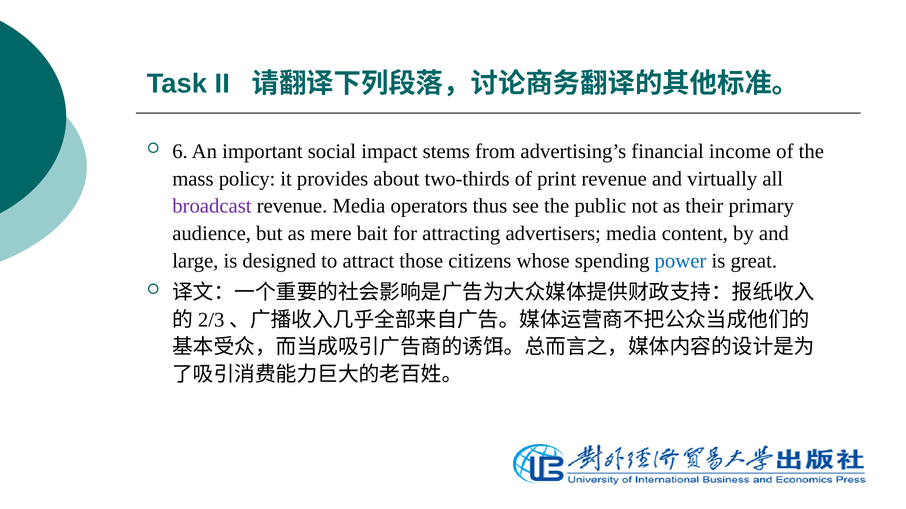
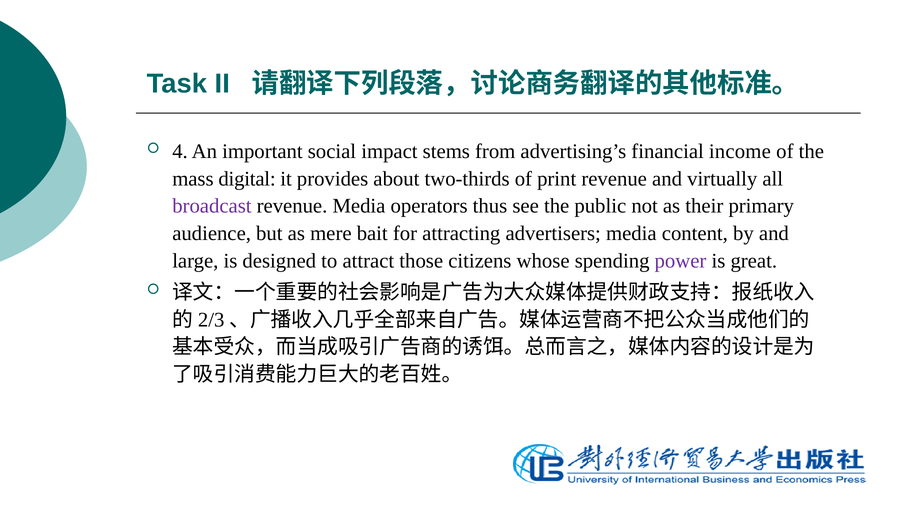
6: 6 -> 4
policy: policy -> digital
power colour: blue -> purple
